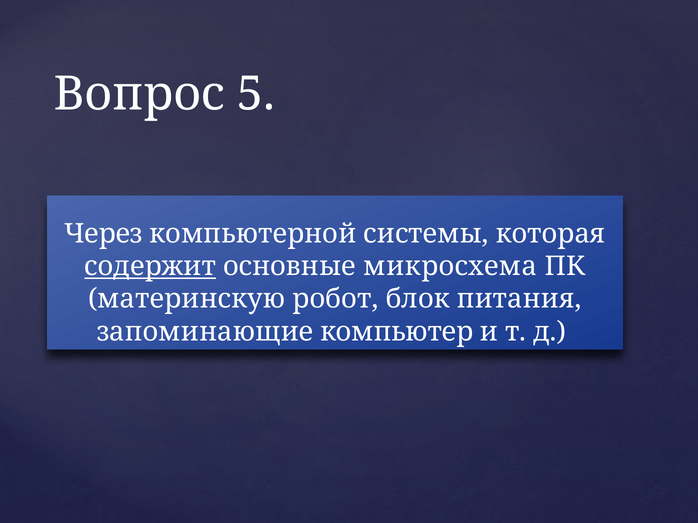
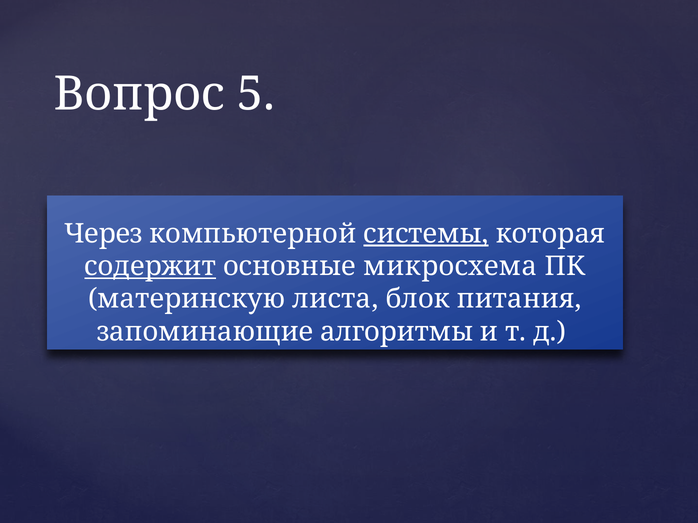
системы underline: none -> present
робот: робот -> листа
компьютер: компьютер -> алгоритмы
